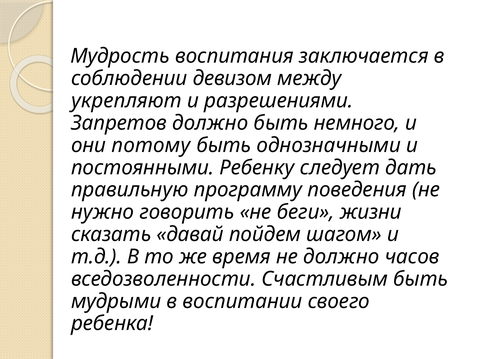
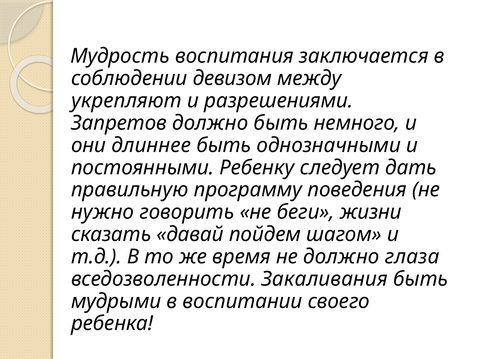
потому: потому -> длиннее
часов: часов -> глаза
Счастливым: Счастливым -> Закаливания
